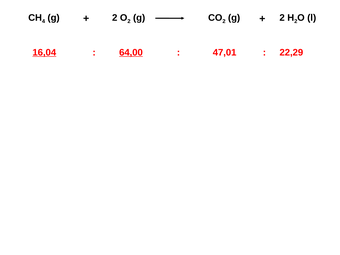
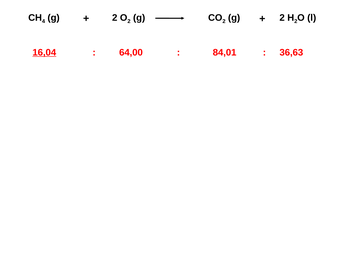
64,00 underline: present -> none
47,01: 47,01 -> 84,01
22,29: 22,29 -> 36,63
